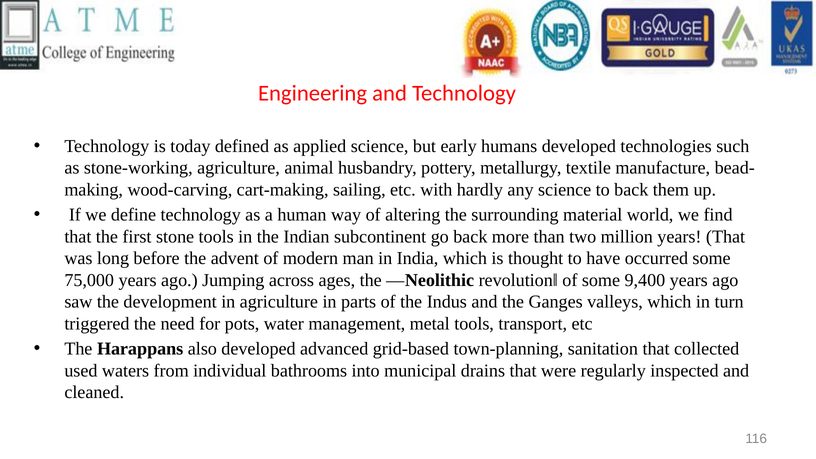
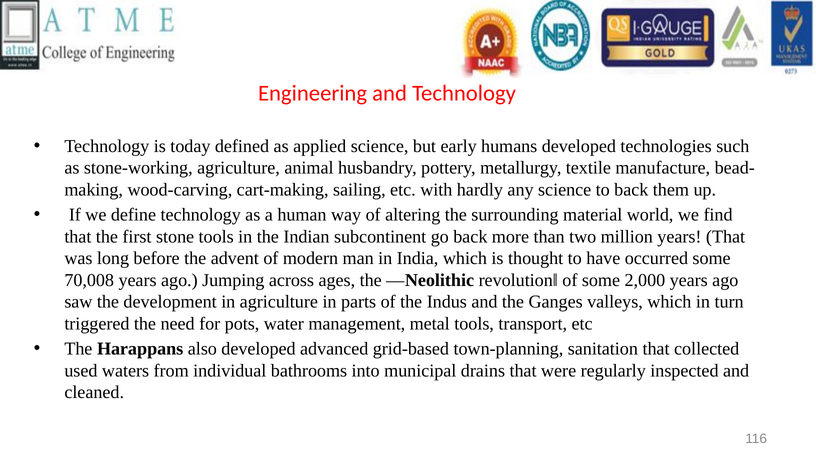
75,000: 75,000 -> 70,008
9,400: 9,400 -> 2,000
